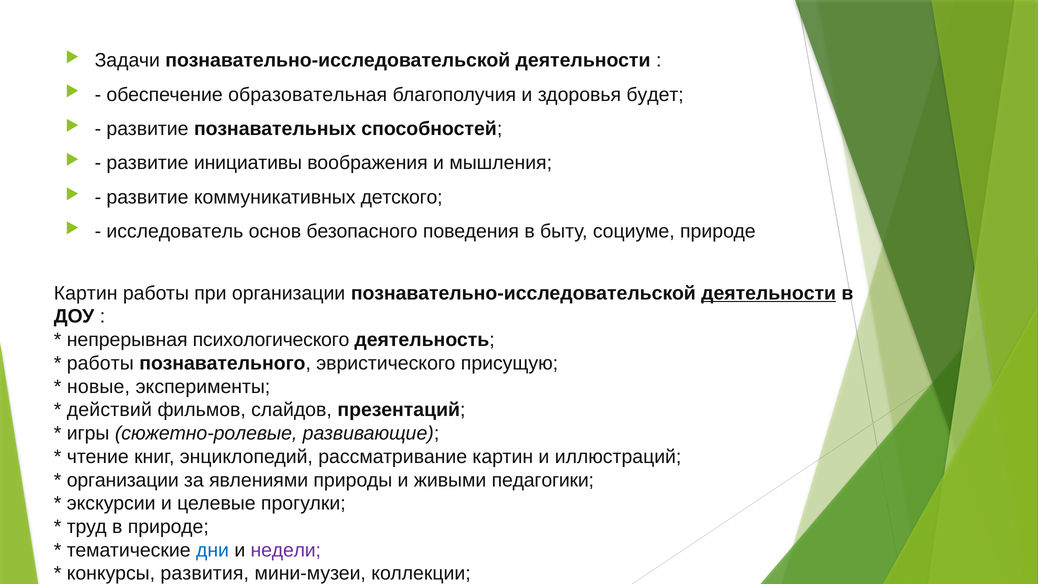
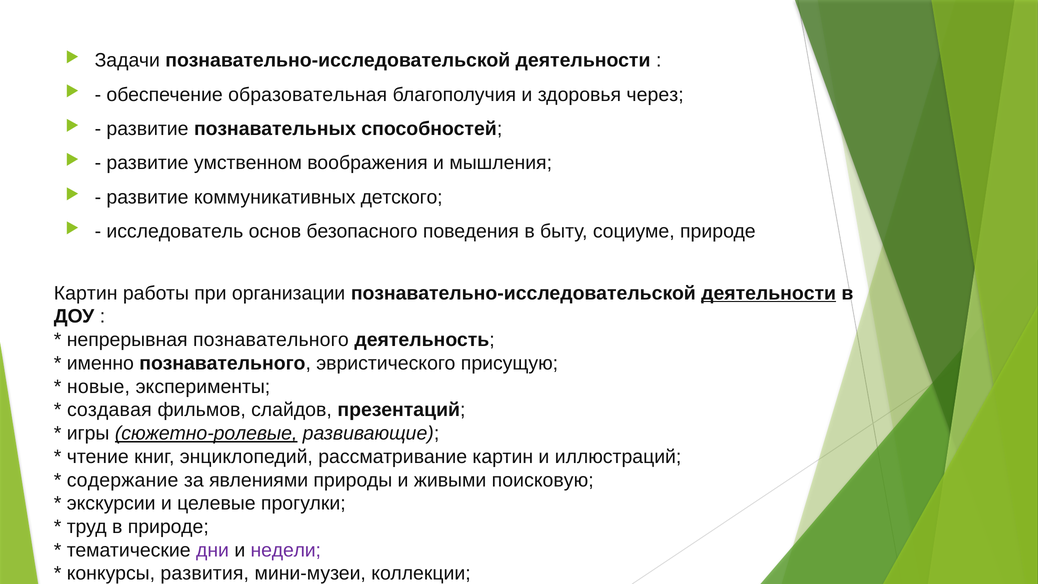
будет: будет -> через
инициативы: инициативы -> умственном
непрерывная психологического: психологического -> познавательного
работы at (100, 363): работы -> именно
действий: действий -> создавая
сюжетно-ролевые underline: none -> present
организации at (123, 480): организации -> содержание
педагогики: педагогики -> поисковую
дни colour: blue -> purple
